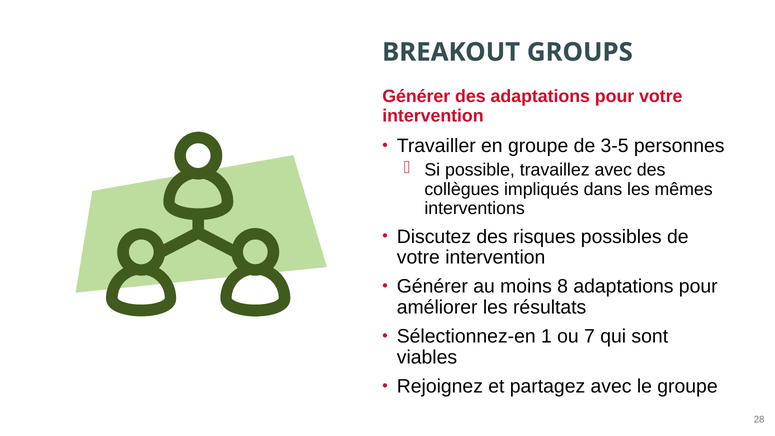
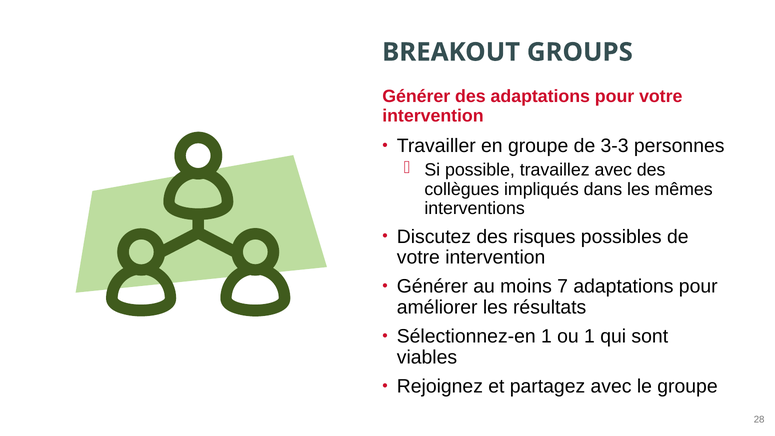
3-5: 3-5 -> 3-3
8: 8 -> 7
ou 7: 7 -> 1
